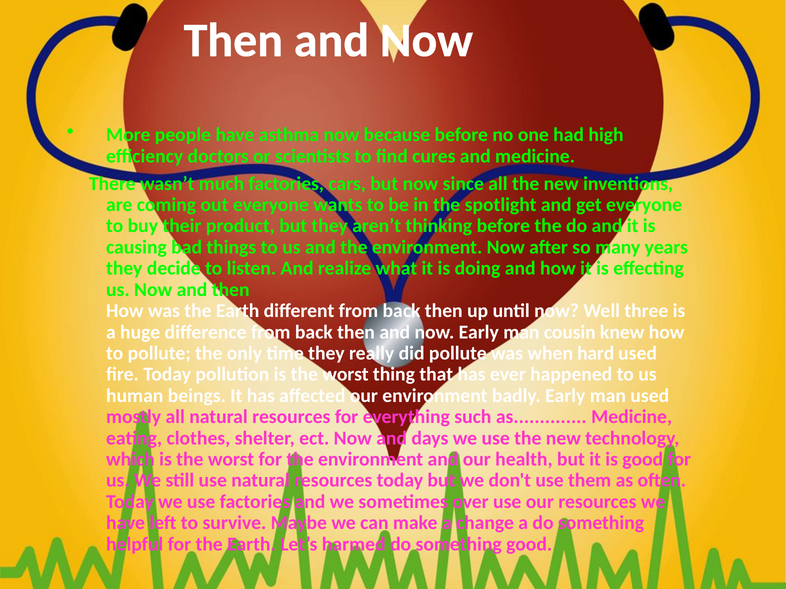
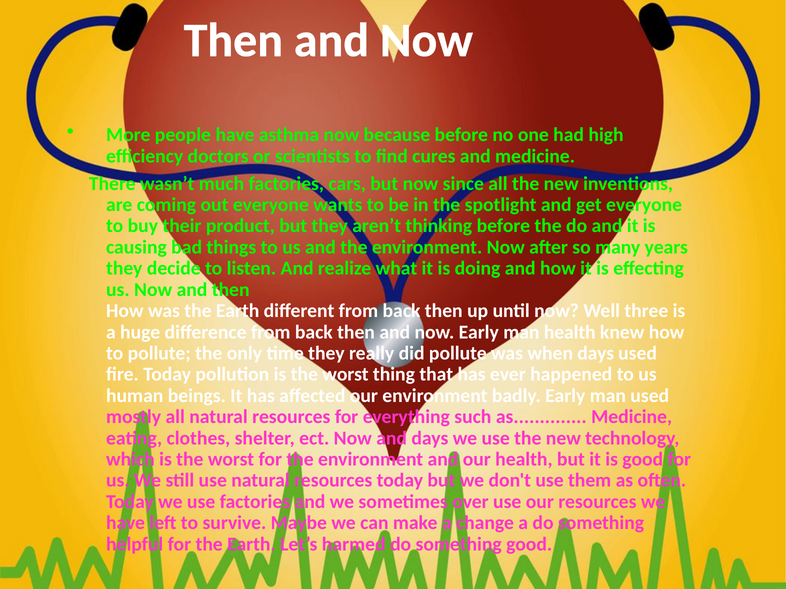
man cousin: cousin -> health
when hard: hard -> days
